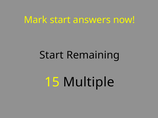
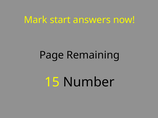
Start at (52, 55): Start -> Page
Multiple: Multiple -> Number
